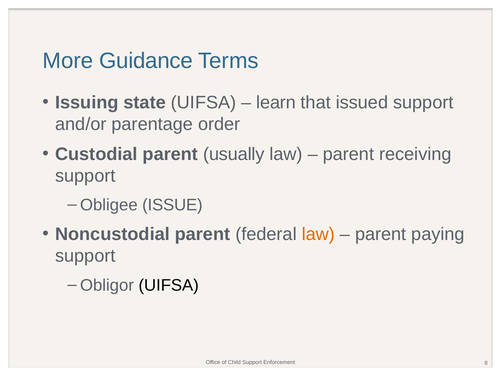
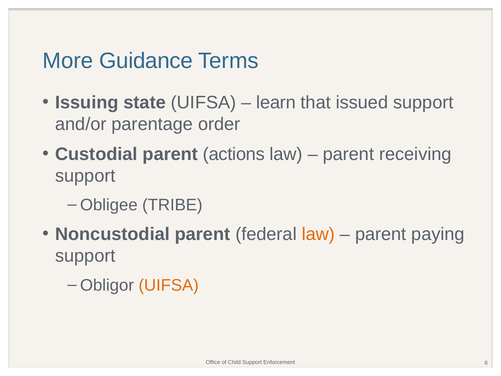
usually: usually -> actions
ISSUE: ISSUE -> TRIBE
UIFSA at (169, 285) colour: black -> orange
